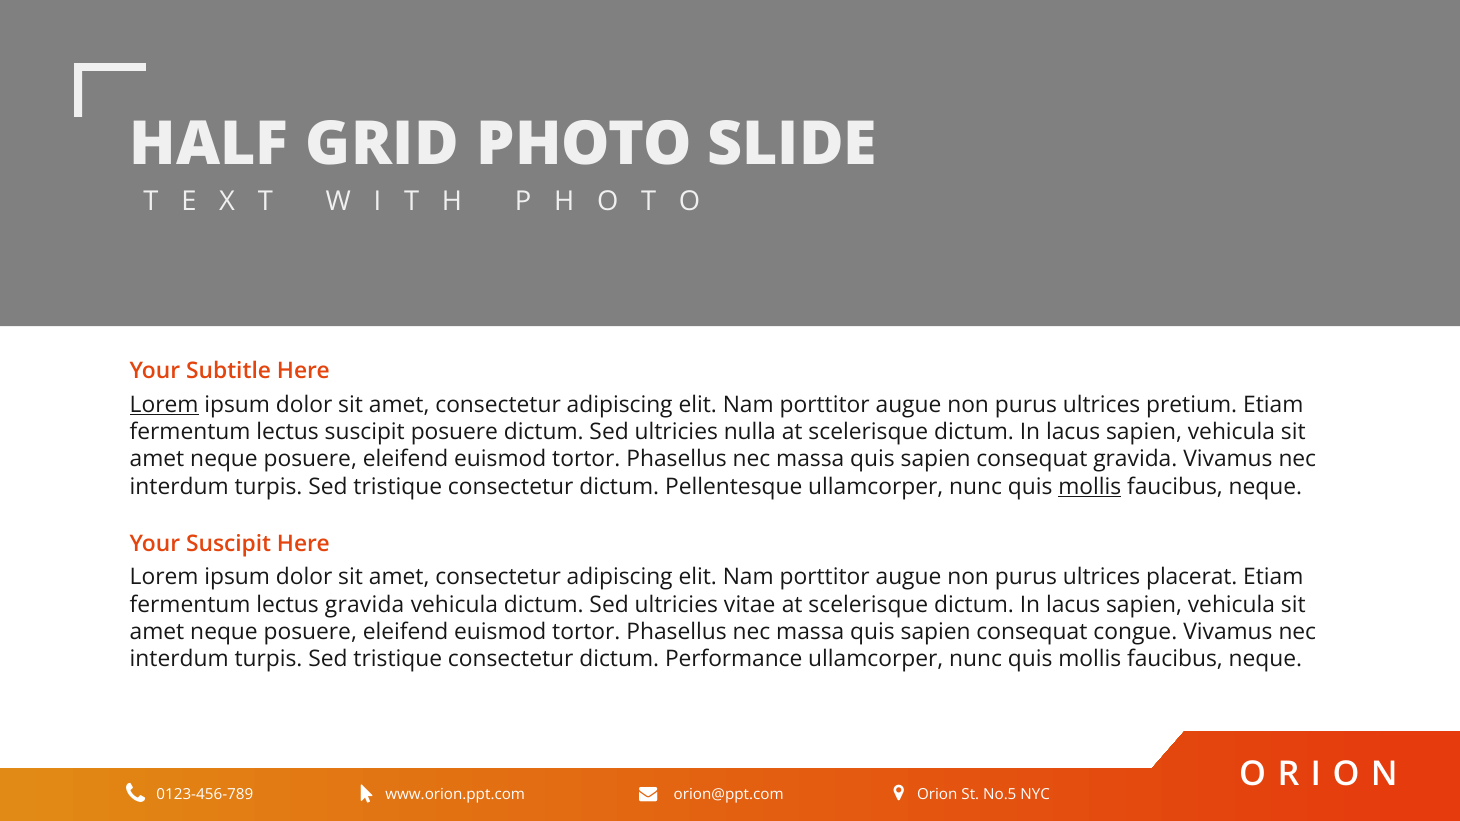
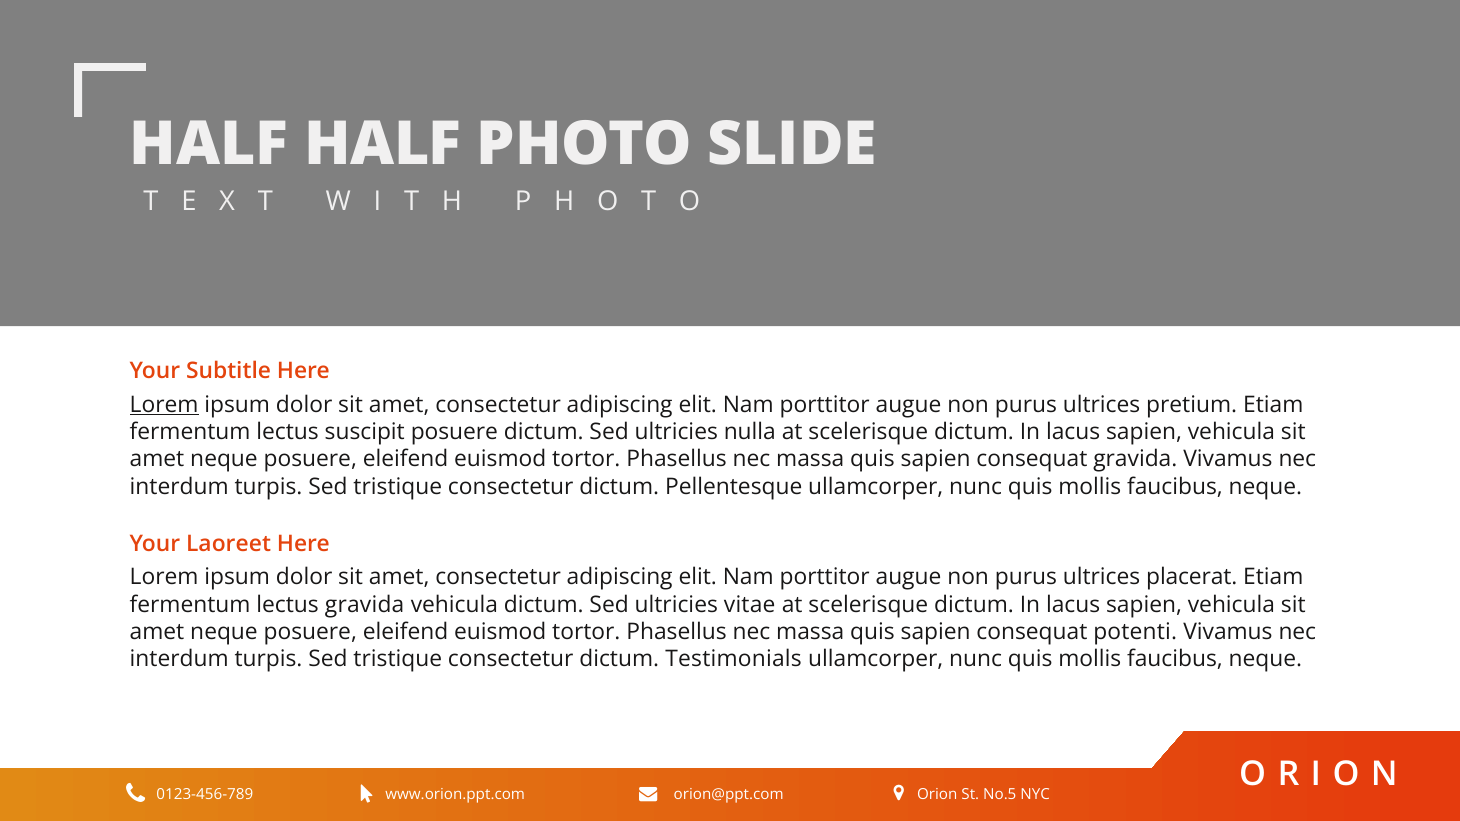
HALF GRID: GRID -> HALF
mollis at (1090, 487) underline: present -> none
Your Suscipit: Suscipit -> Laoreet
congue: congue -> potenti
Performance: Performance -> Testimonials
